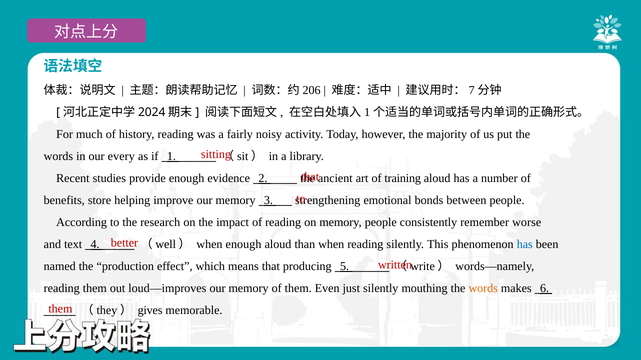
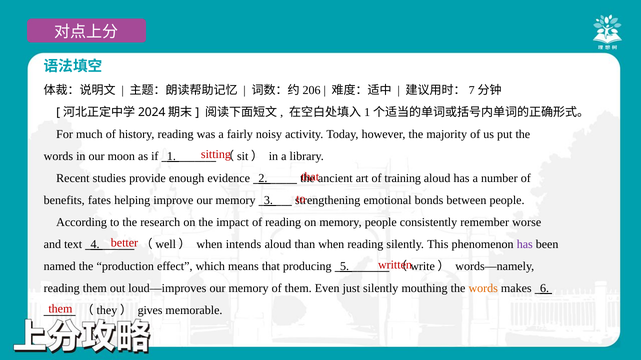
every: every -> moon
store: store -> fates
when enough: enough -> intends
has at (525, 245) colour: blue -> purple
